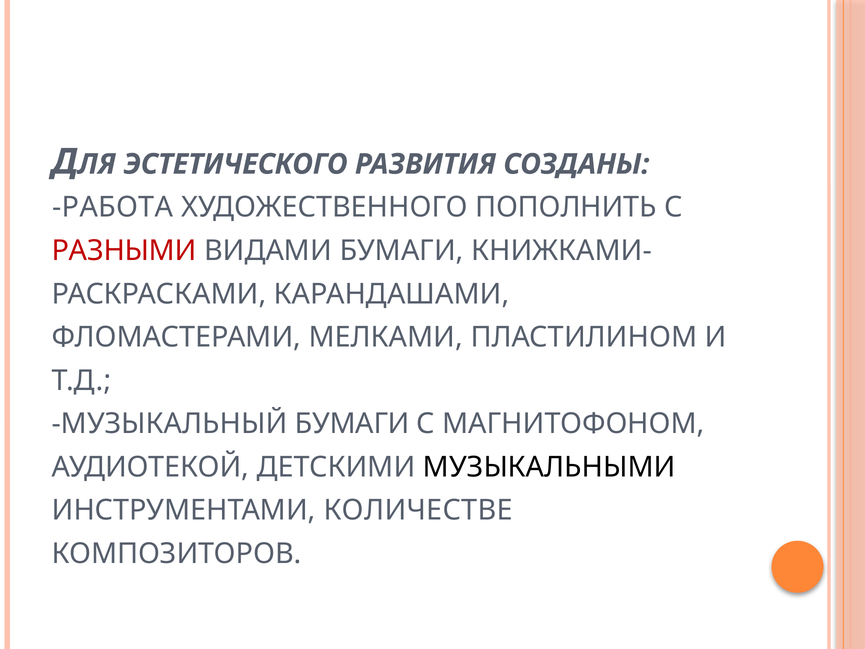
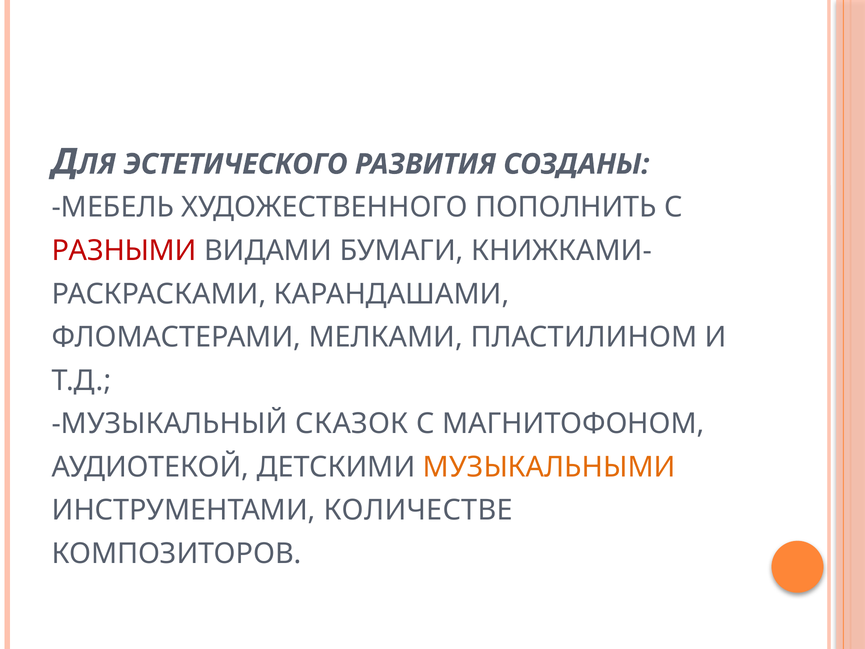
РАБОТА: РАБОТА -> МЕБЕЛЬ
МУЗЫКАЛЬНЫЙ БУМАГИ: БУМАГИ -> СКАЗОК
МУЗЫКАЛЬНЫМИ colour: black -> orange
